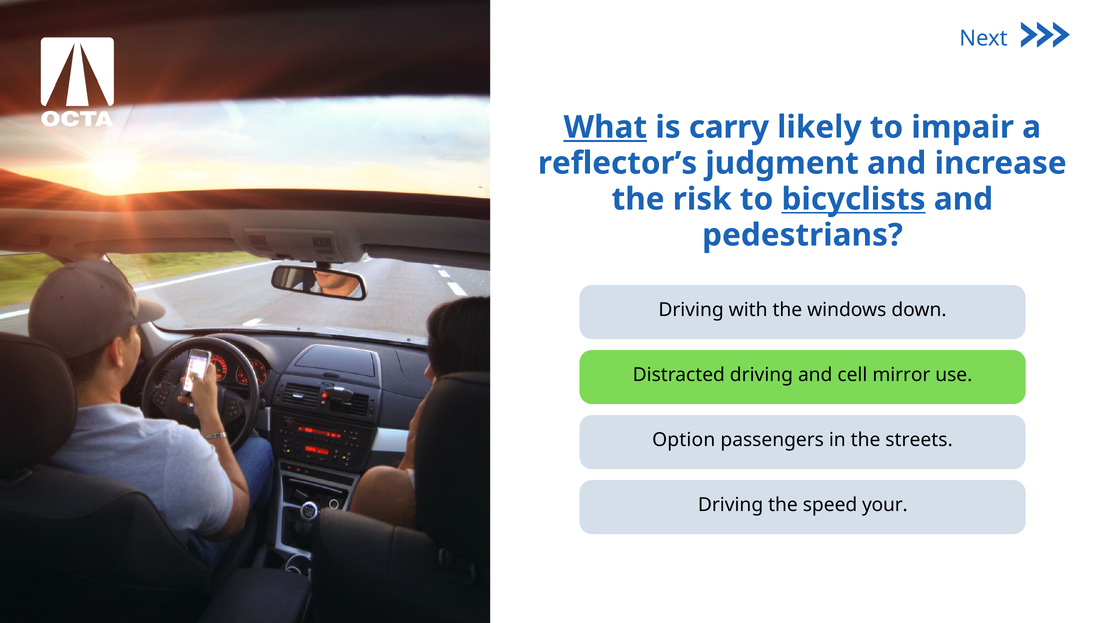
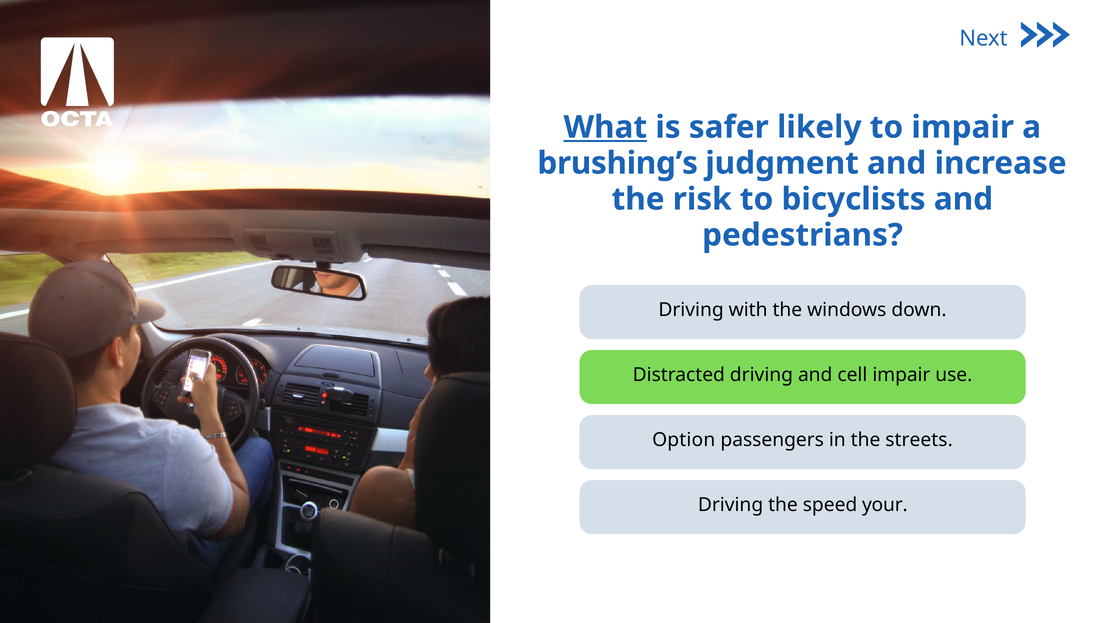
carry: carry -> safer
reflector’s: reflector’s -> brushing’s
bicyclists underline: present -> none
cell mirror: mirror -> impair
